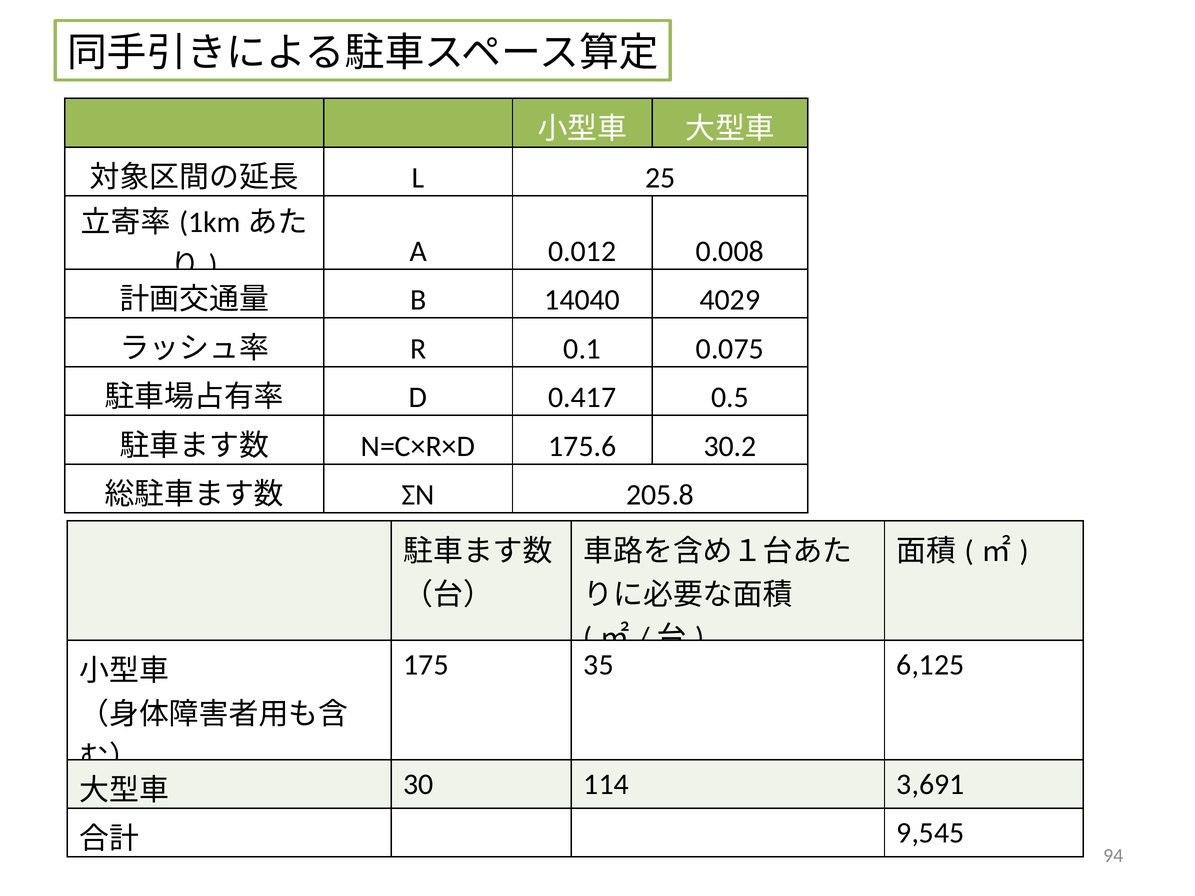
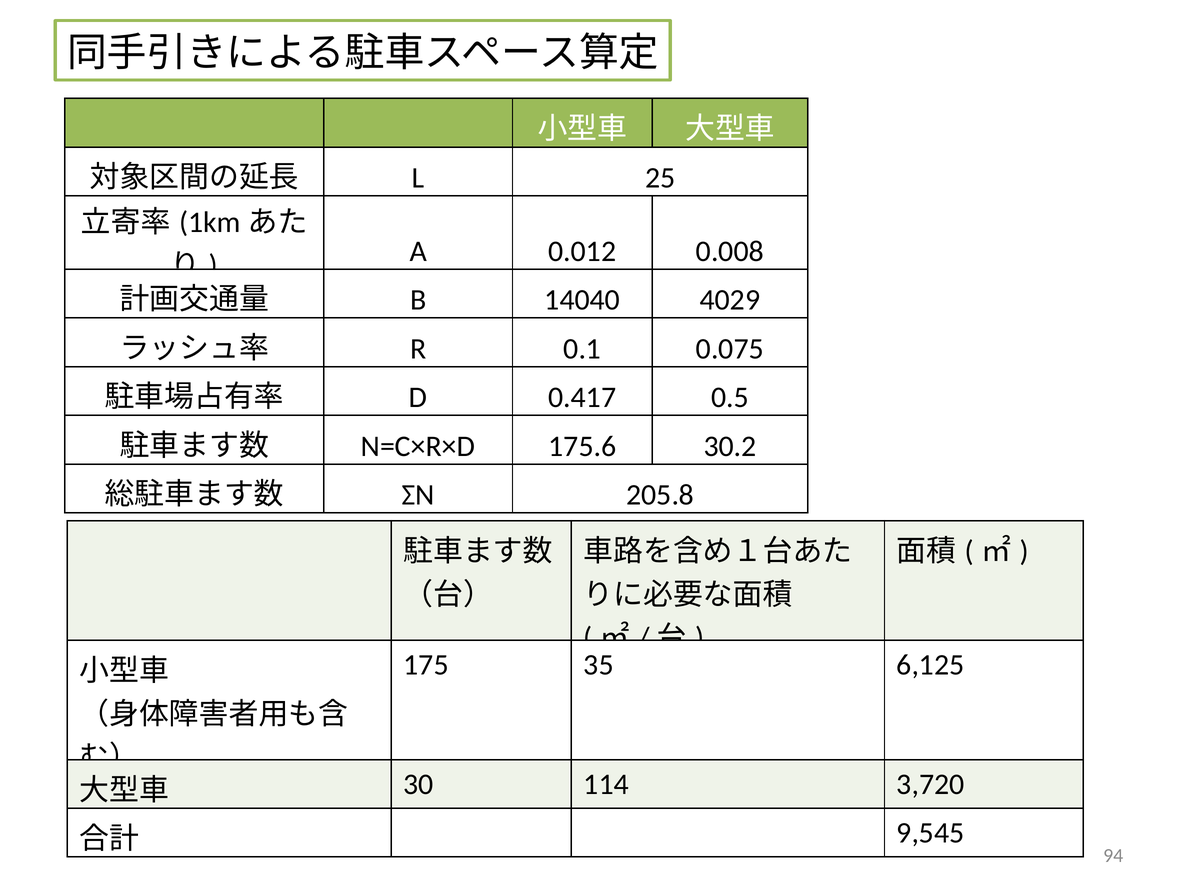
3,691: 3,691 -> 3,720
